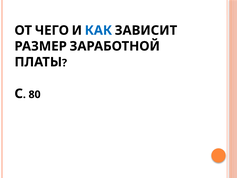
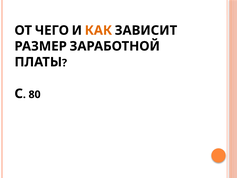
КАК colour: blue -> orange
